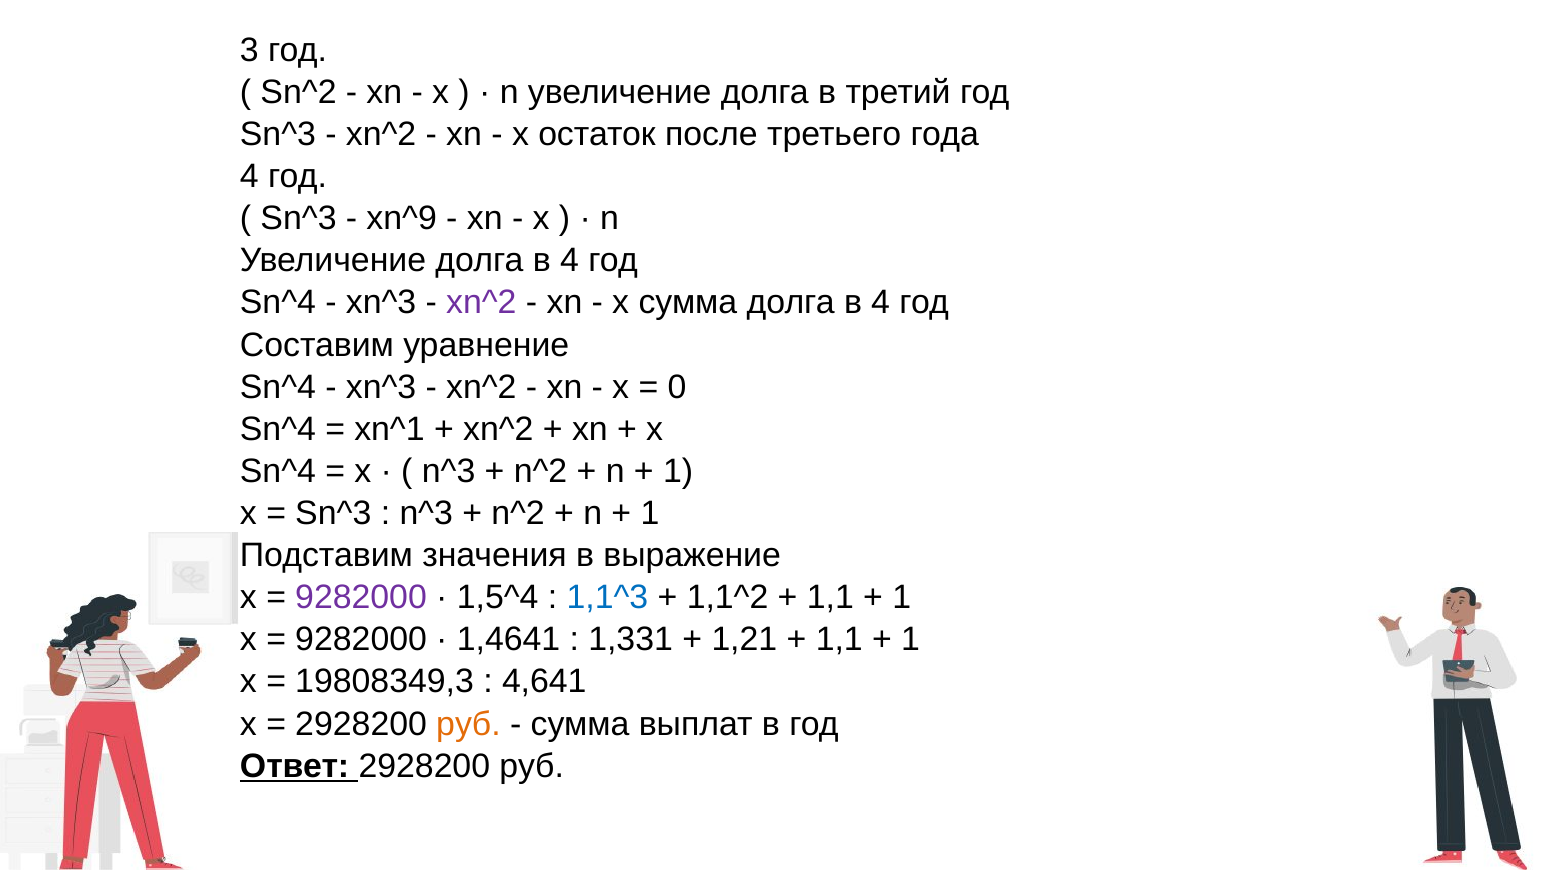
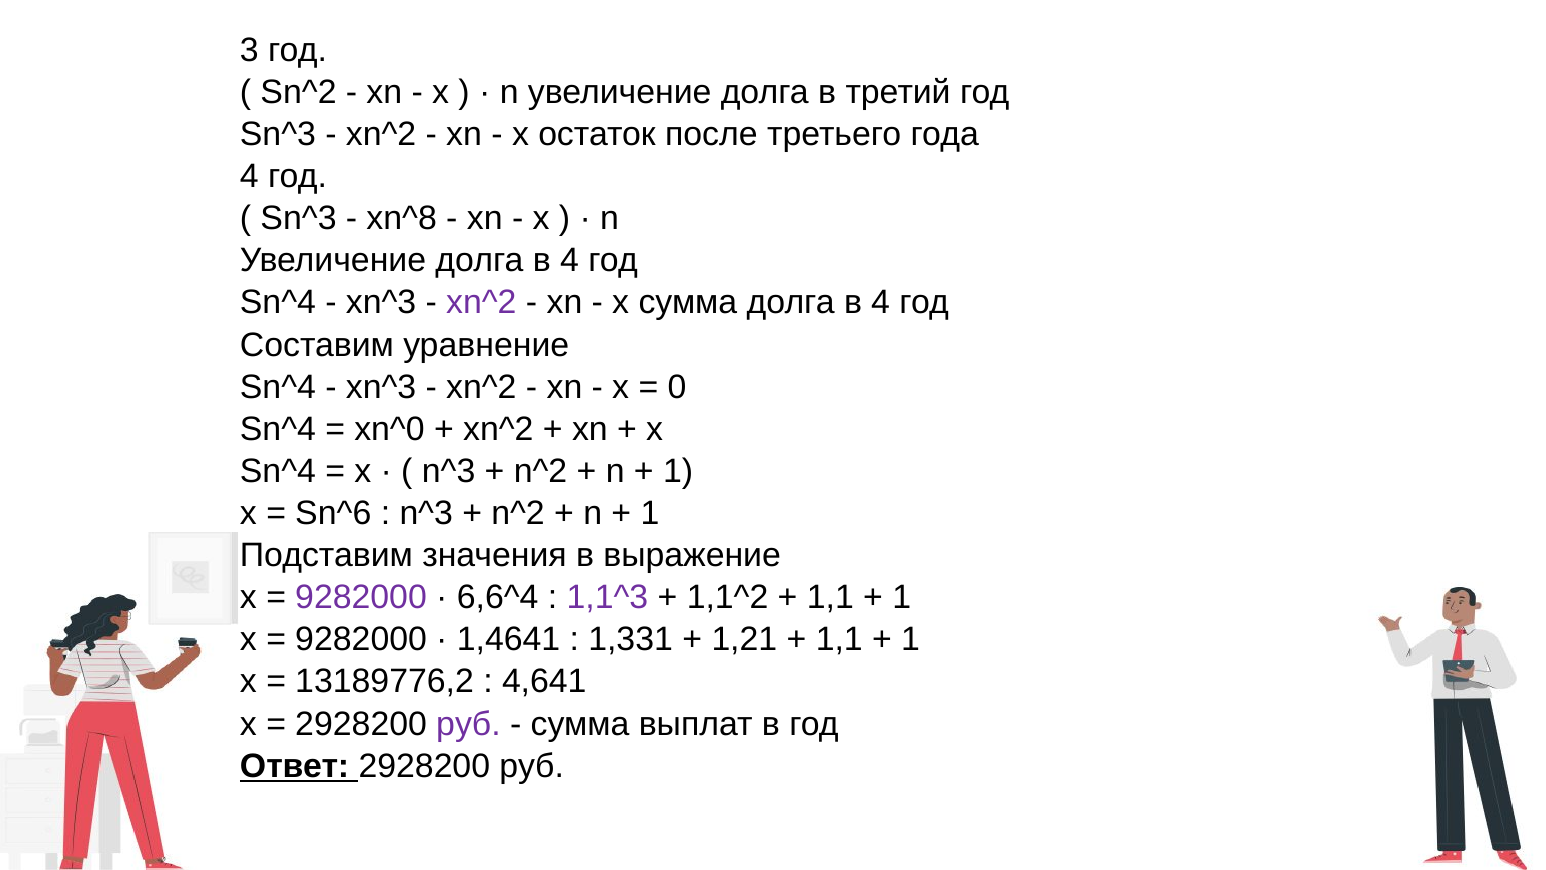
xn^9: xn^9 -> xn^8
xn^1: xn^1 -> xn^0
Sn^3 at (333, 513): Sn^3 -> Sn^6
1,5^4: 1,5^4 -> 6,6^4
1,1^3 colour: blue -> purple
19808349,3: 19808349,3 -> 13189776,2
руб at (468, 724) colour: orange -> purple
